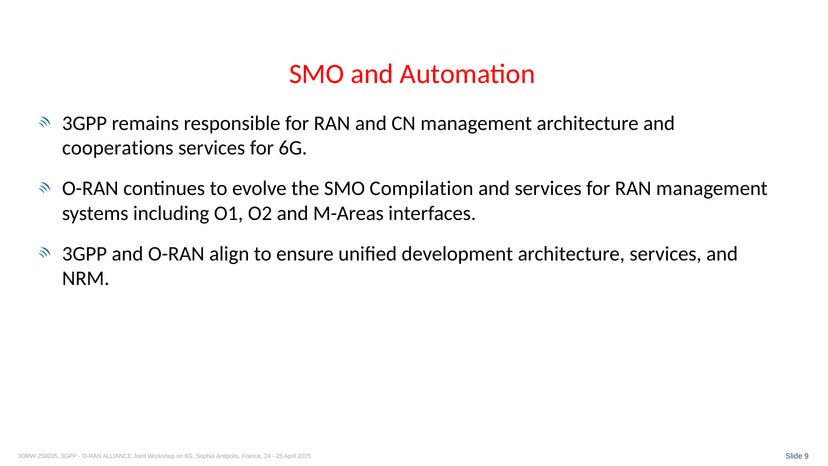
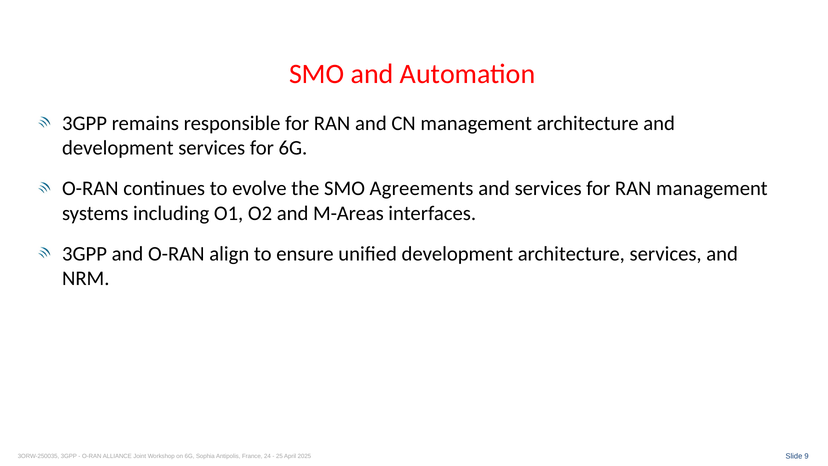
cooperations at (118, 148): cooperations -> development
Compilation: Compilation -> Agreements
